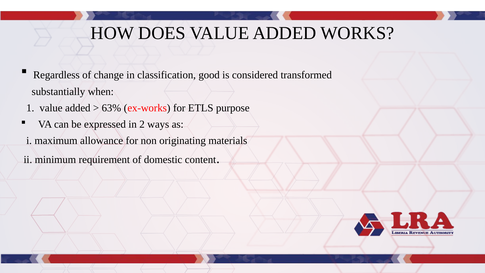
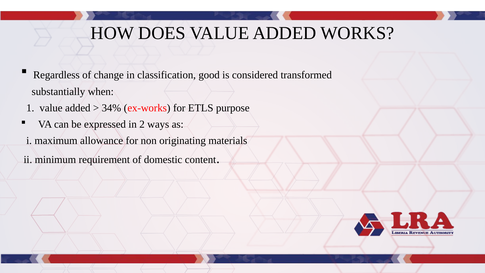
63%: 63% -> 34%
